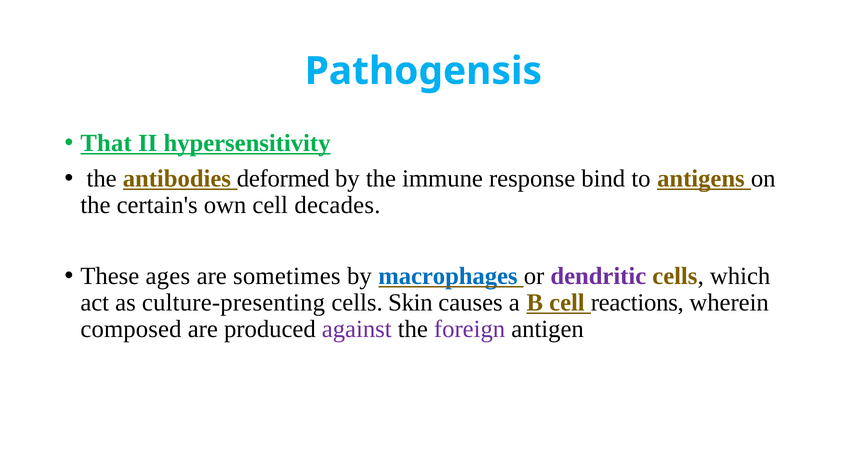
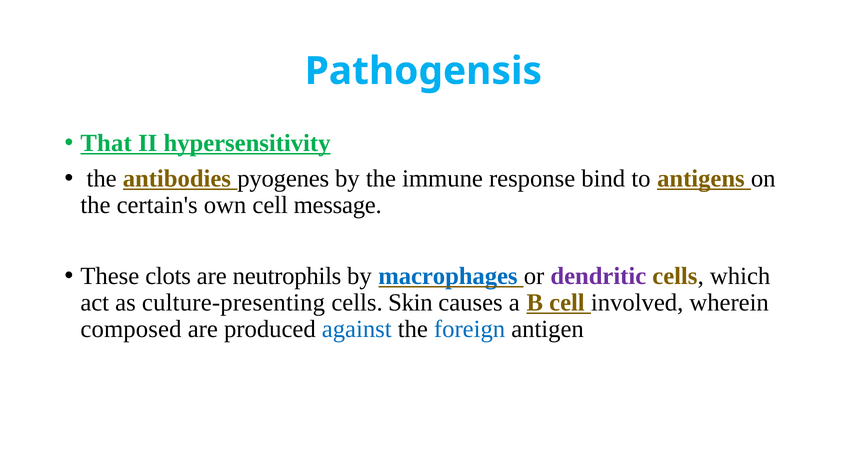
deformed: deformed -> pyogenes
decades: decades -> message
ages: ages -> clots
sometimes: sometimes -> neutrophils
reactions: reactions -> involved
against colour: purple -> blue
foreign colour: purple -> blue
